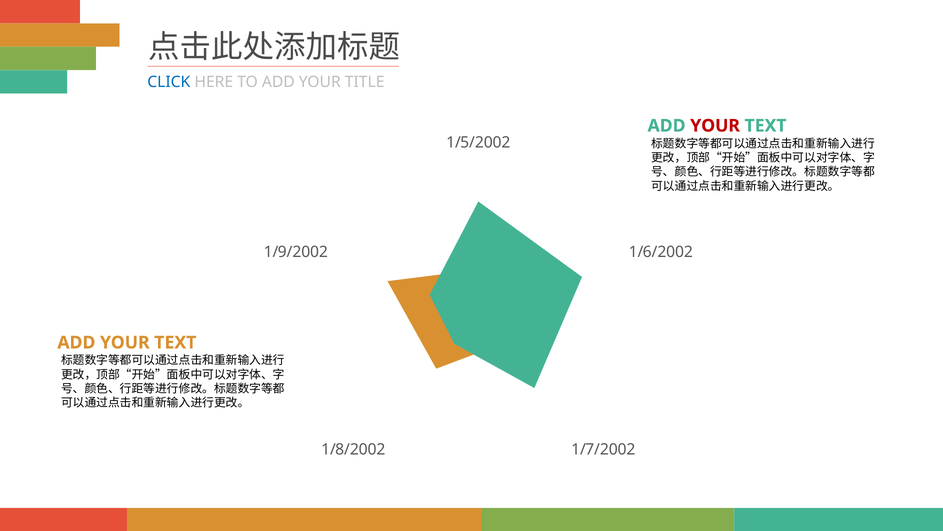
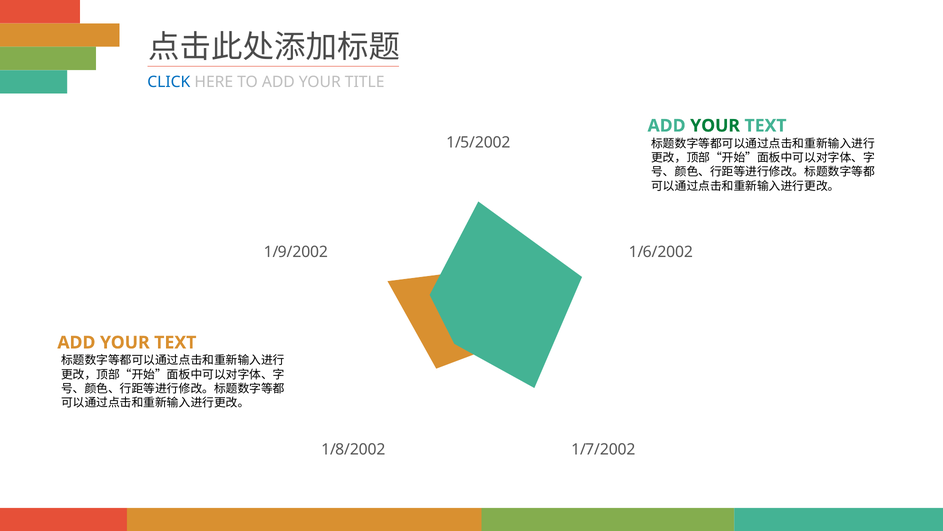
YOUR at (715, 126) colour: red -> green
